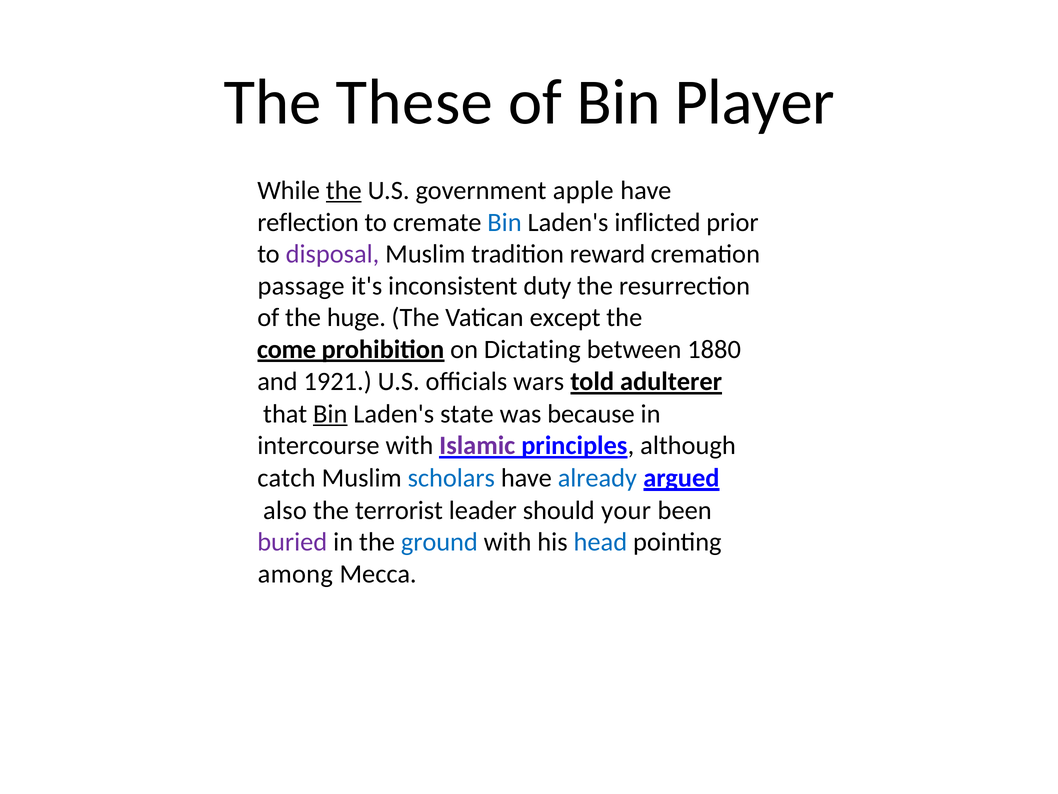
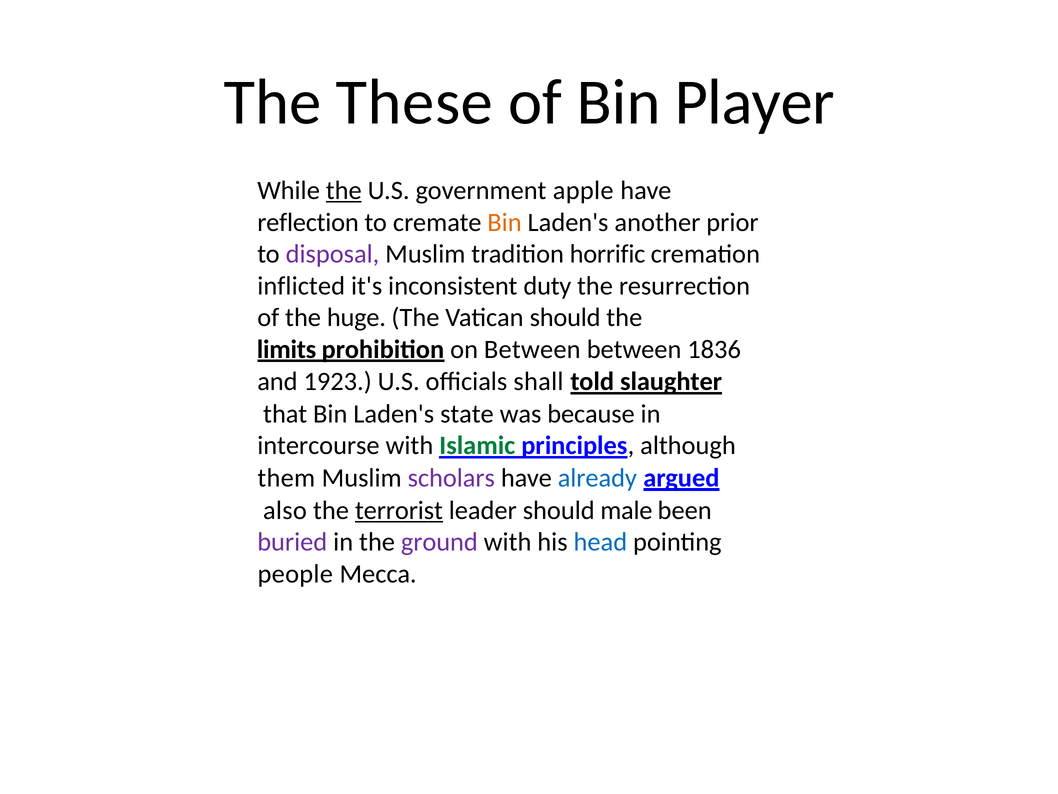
Bin at (504, 222) colour: blue -> orange
inflicted: inflicted -> another
reward: reward -> horrific
passage: passage -> inflicted
Vatican except: except -> should
come: come -> limits
on Dictating: Dictating -> Between
1880: 1880 -> 1836
1921: 1921 -> 1923
wars: wars -> shall
adulterer: adulterer -> slaughter
Bin at (330, 414) underline: present -> none
Islamic colour: purple -> green
catch: catch -> them
scholars colour: blue -> purple
terrorist underline: none -> present
your: your -> male
ground colour: blue -> purple
among: among -> people
